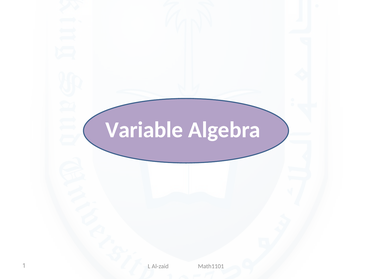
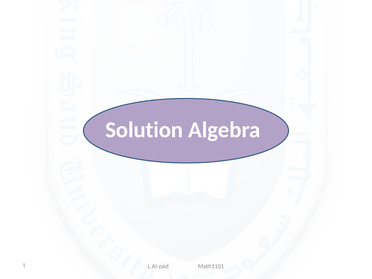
Variable: Variable -> Solution
